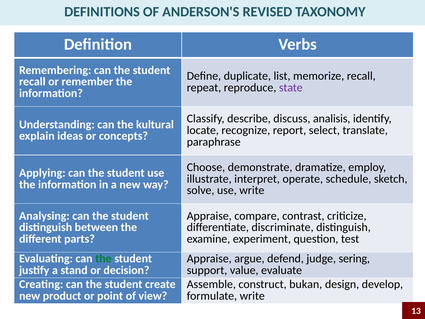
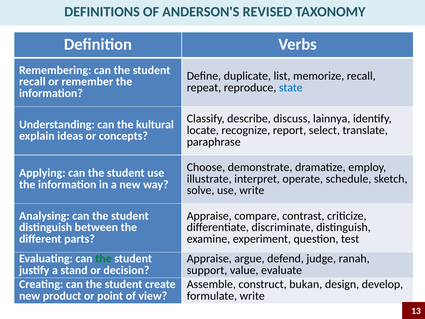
state colour: purple -> blue
analisis: analisis -> lainnya
sering: sering -> ranah
